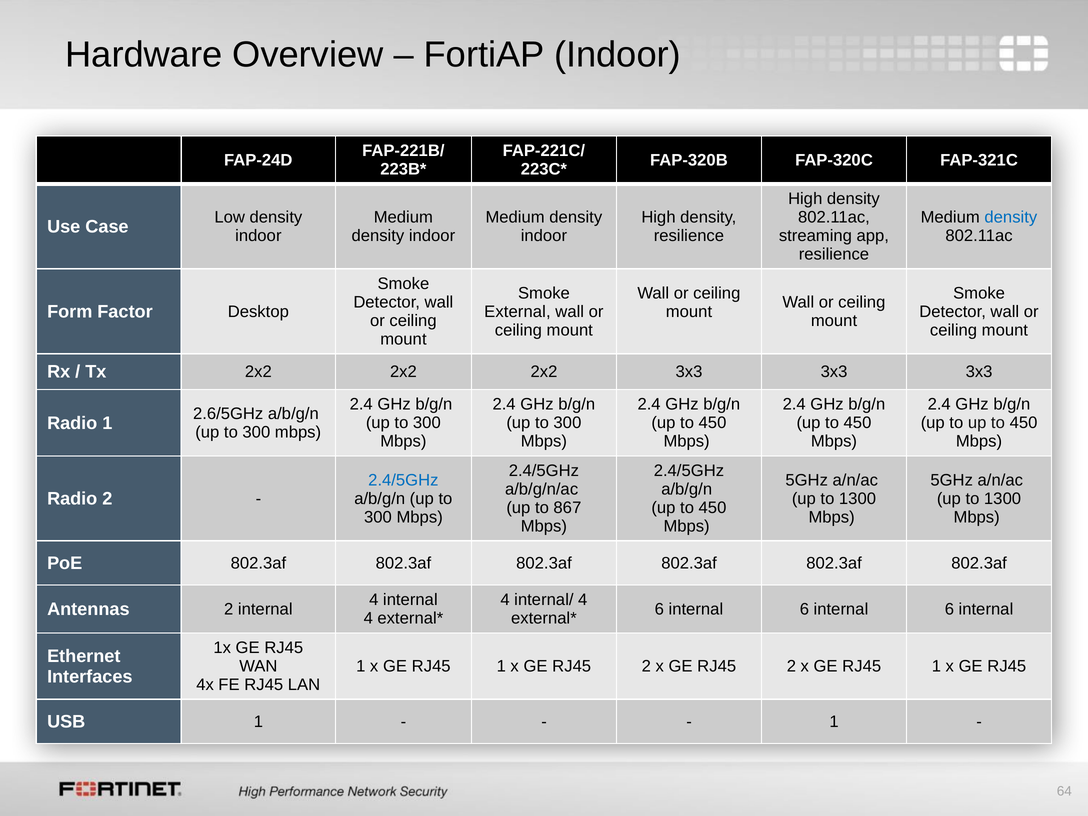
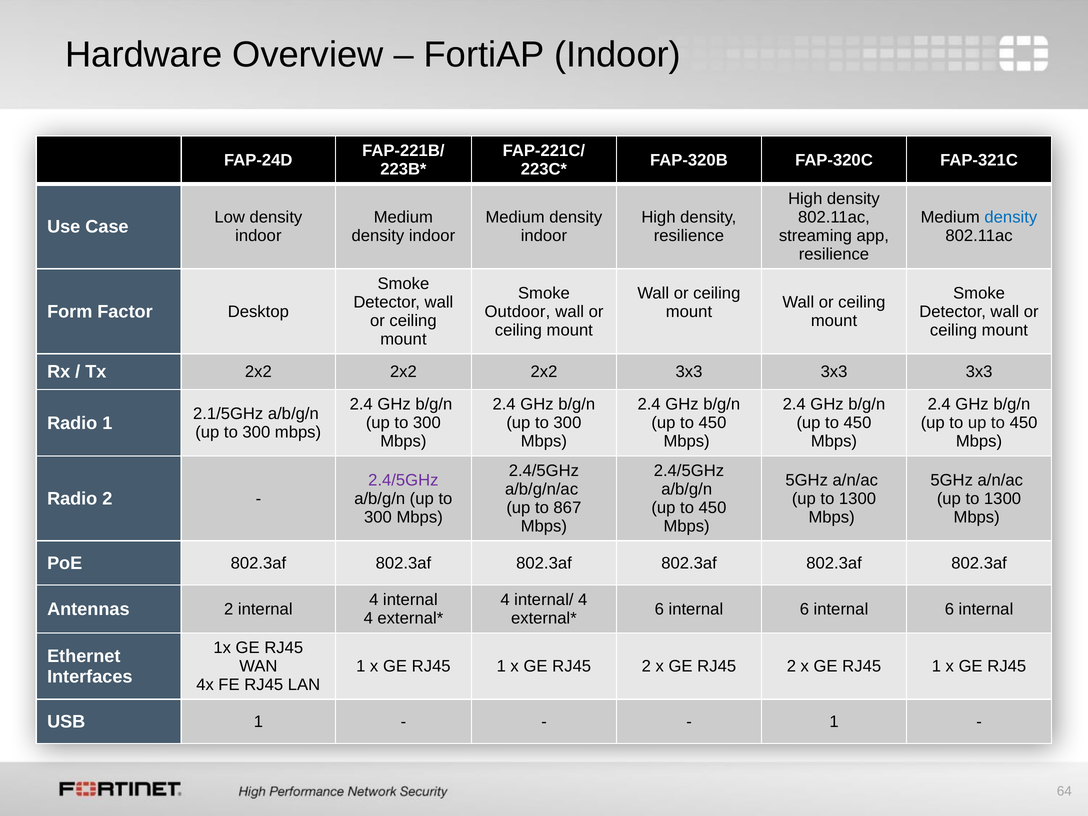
External: External -> Outdoor
2.6/5GHz: 2.6/5GHz -> 2.1/5GHz
2.4/5GHz at (403, 480) colour: blue -> purple
